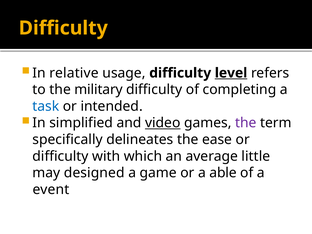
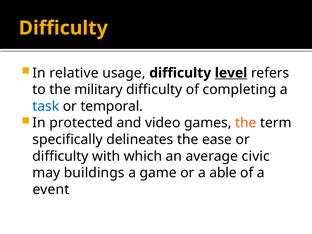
intended: intended -> temporal
simplified: simplified -> protected
video underline: present -> none
the at (246, 123) colour: purple -> orange
little: little -> civic
designed: designed -> buildings
